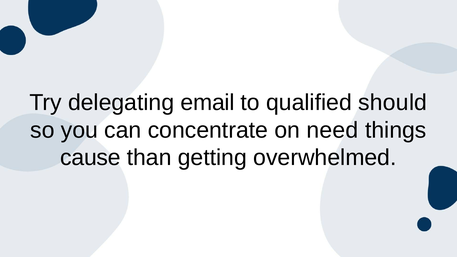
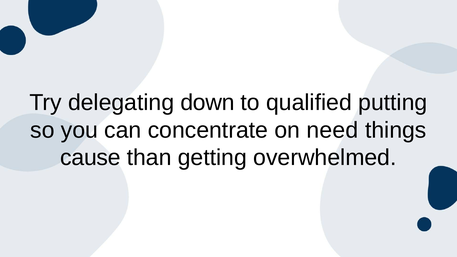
email: email -> down
should: should -> putting
